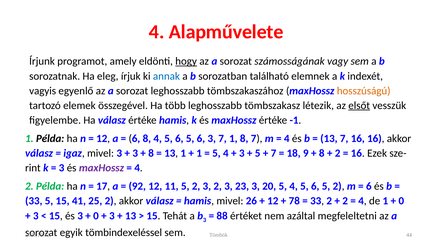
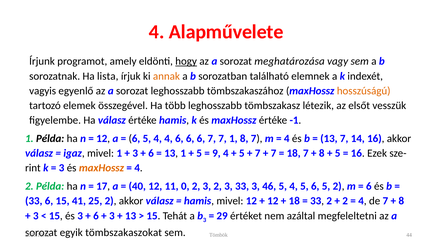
számosságának: számosságának -> meghatározása
eleg: eleg -> lista
annak colour: blue -> orange
elsőt underline: present -> none
8 at (147, 138): 8 -> 5
5 at (168, 138): 5 -> 4
5 at (190, 138): 5 -> 6
6 3: 3 -> 7
7 16: 16 -> 14
mivel 3: 3 -> 1
8 at (151, 153): 8 -> 6
1 at (199, 153): 1 -> 5
5 at (216, 153): 5 -> 9
3 at (242, 153): 3 -> 5
5 at (258, 153): 5 -> 7
18 9: 9 -> 7
2 at (338, 153): 2 -> 5
maxHossz at (101, 168) colour: purple -> orange
92: 92 -> 40
11 5: 5 -> 0
3 23: 23 -> 33
20: 20 -> 46
33 5: 5 -> 6
mivel 26: 26 -> 12
78 at (294, 201): 78 -> 18
de 1: 1 -> 7
0 at (401, 201): 0 -> 8
0 at (96, 216): 0 -> 6
88: 88 -> 29
tömbindexeléssel: tömbindexeléssel -> tömbszakaszokat
